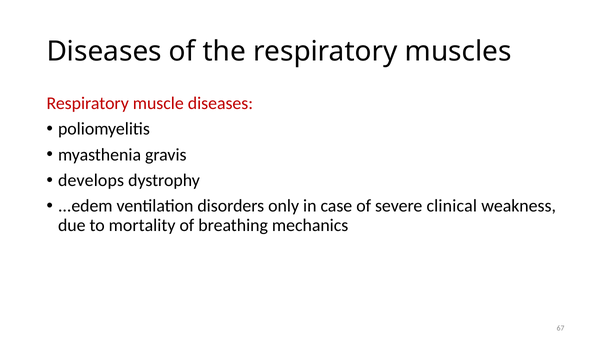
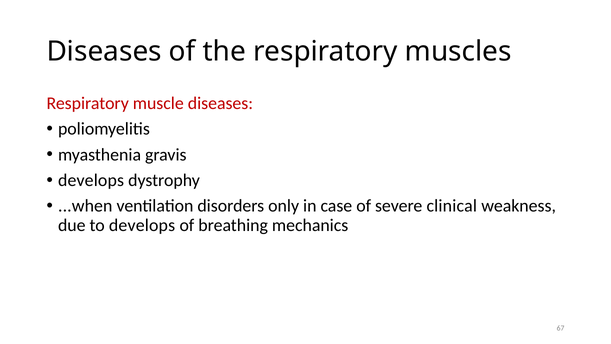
...edem: ...edem -> ...when
to mortality: mortality -> develops
